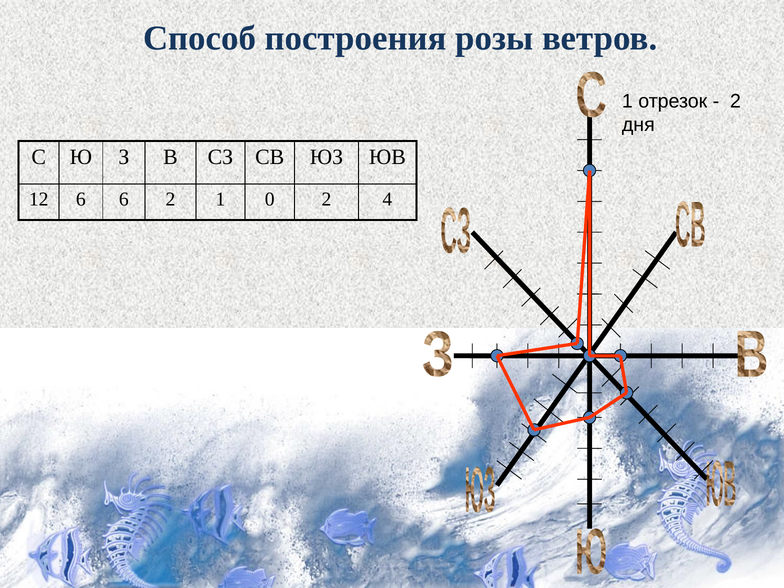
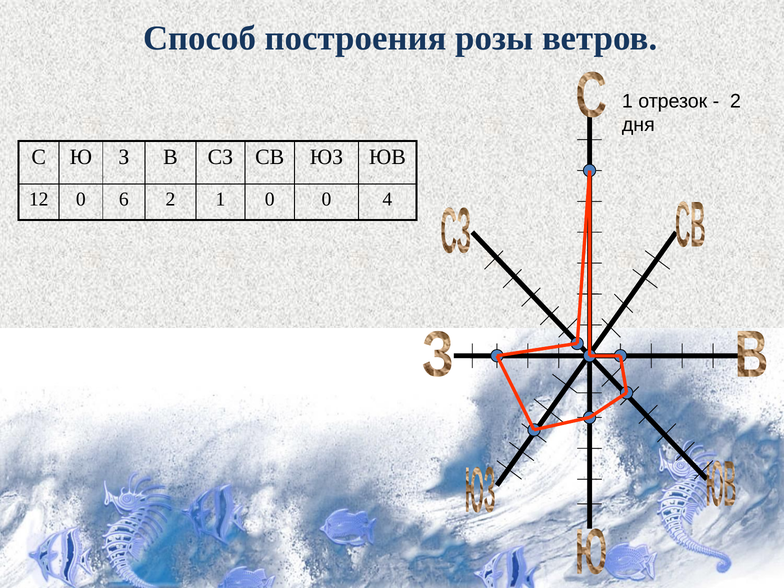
12 6: 6 -> 0
0 2: 2 -> 0
